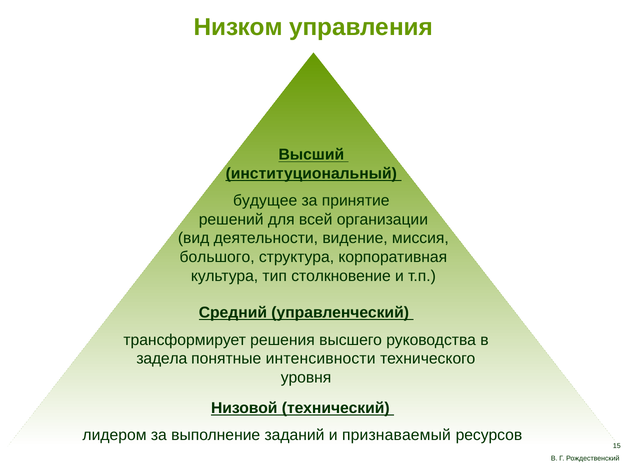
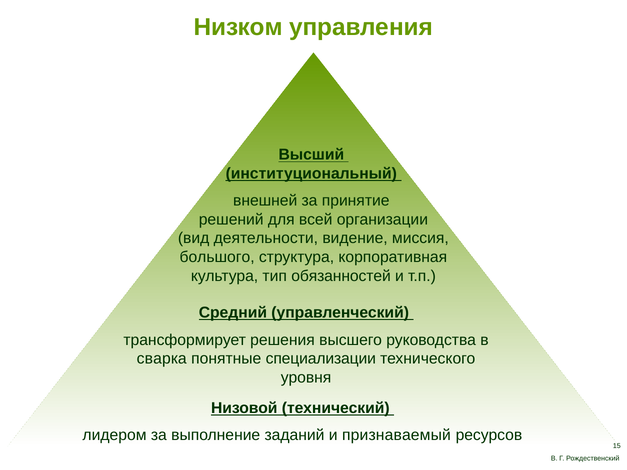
будущее: будущее -> внешней
столкновение: столкновение -> обязанностей
задела: задела -> сварка
интенсивности: интенсивности -> специализации
